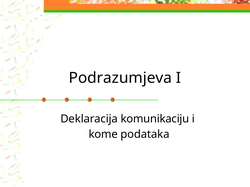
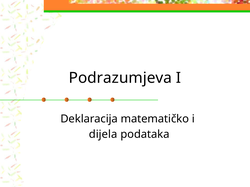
komunikaciju: komunikaciju -> matematičko
kome: kome -> dijela
